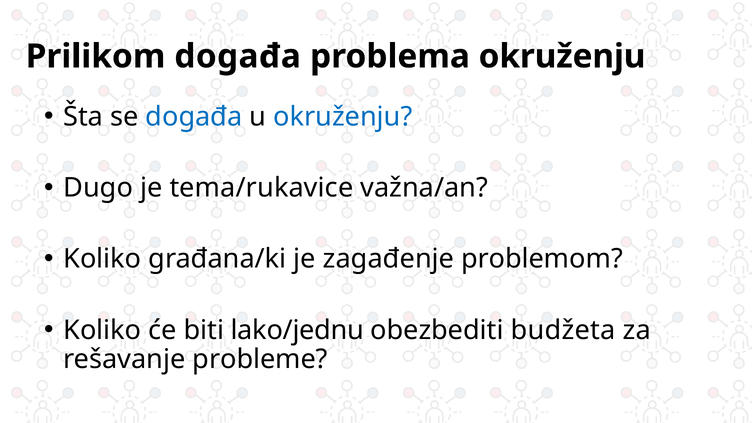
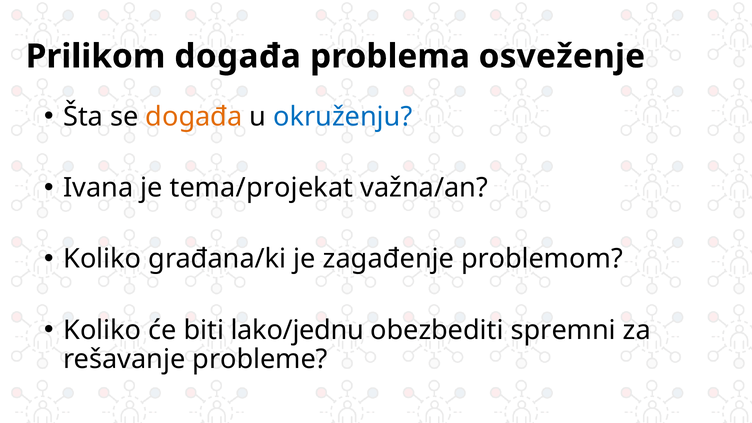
problema okruženju: okruženju -> osveženje
događa at (194, 117) colour: blue -> orange
Dugo: Dugo -> Ivana
tema/rukavice: tema/rukavice -> tema/projekat
budžeta: budžeta -> spremni
